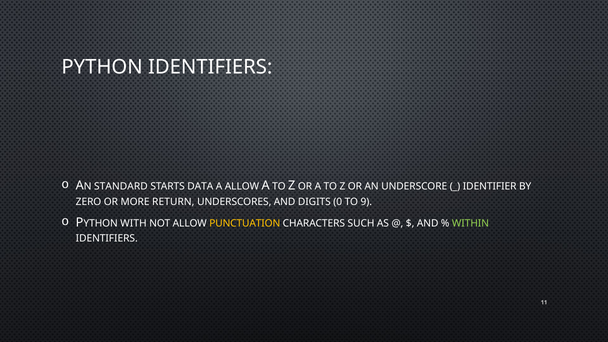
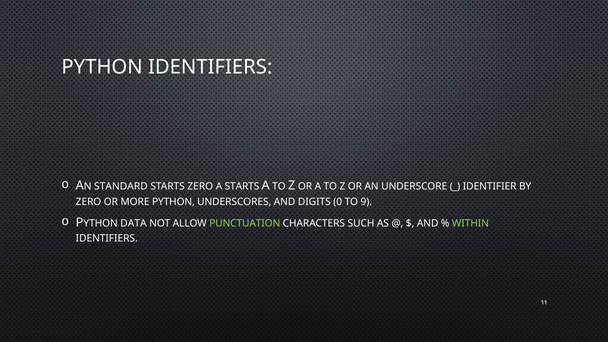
STARTS DATA: DATA -> ZERO
A ALLOW: ALLOW -> STARTS
MORE RETURN: RETURN -> PYTHON
WITH: WITH -> DATA
PUNCTUATION colour: yellow -> light green
